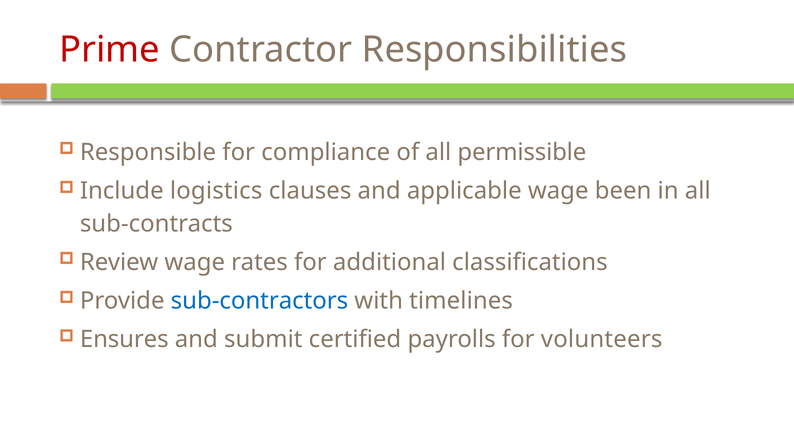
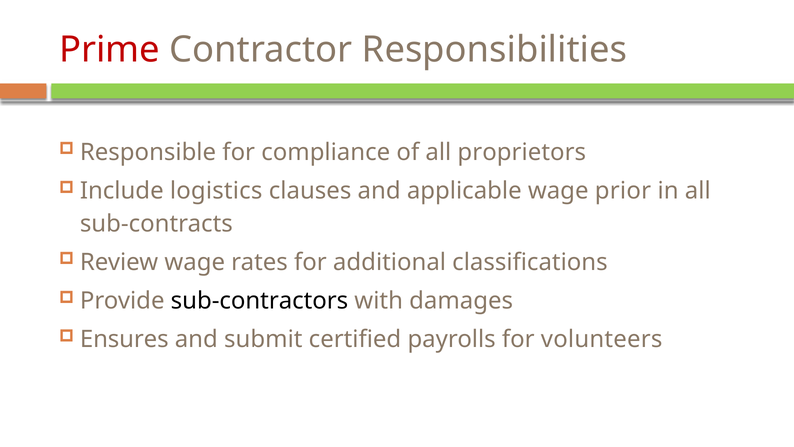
permissible: permissible -> proprietors
been: been -> prior
sub-contractors colour: blue -> black
timelines: timelines -> damages
